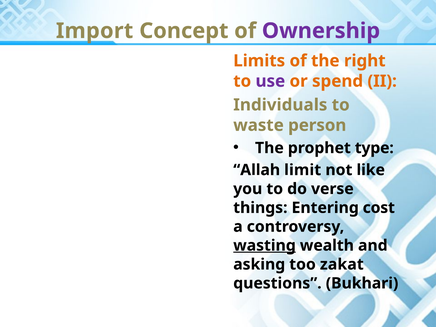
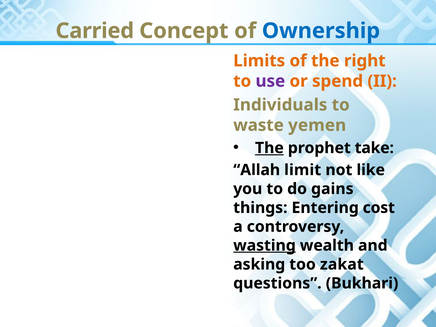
Import: Import -> Carried
Ownership colour: purple -> blue
person: person -> yemen
The at (269, 148) underline: none -> present
type: type -> take
verse: verse -> gains
